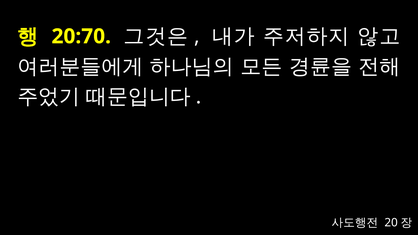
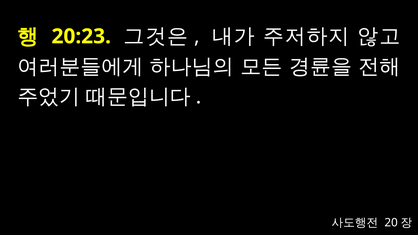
20:70: 20:70 -> 20:23
